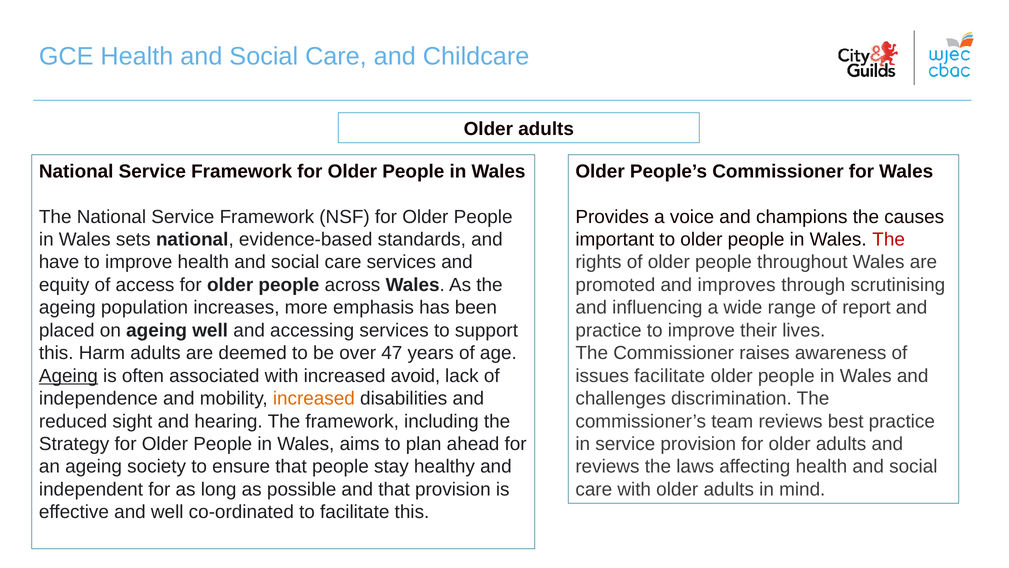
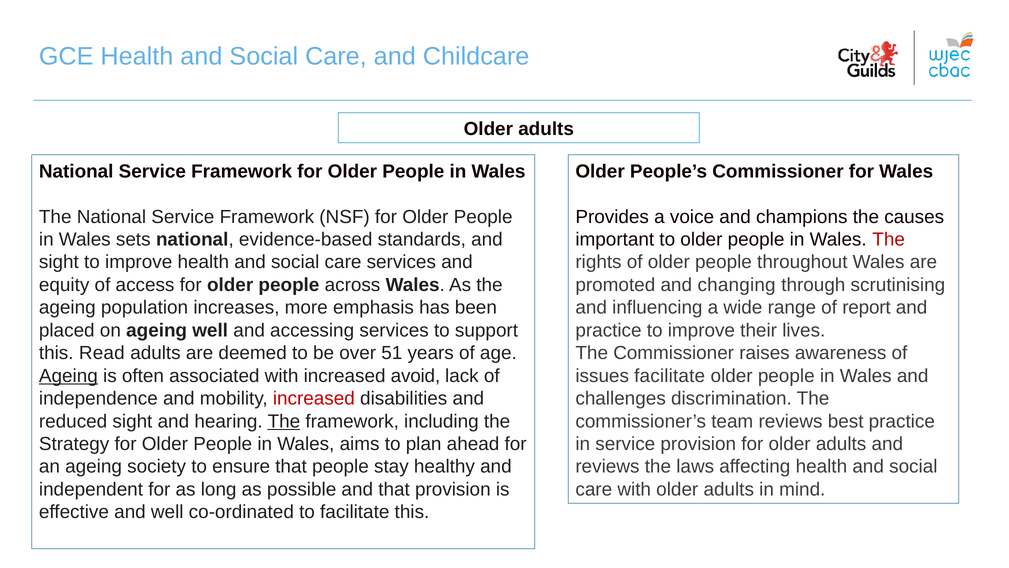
have at (59, 262): have -> sight
improves: improves -> changing
Harm: Harm -> Read
47: 47 -> 51
increased at (314, 398) colour: orange -> red
The at (284, 421) underline: none -> present
